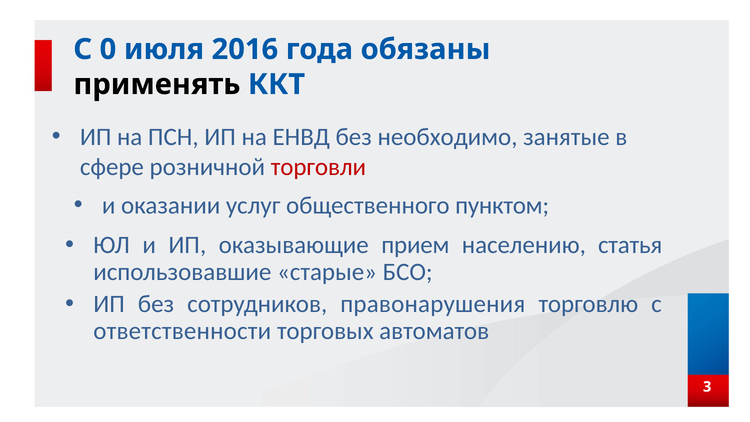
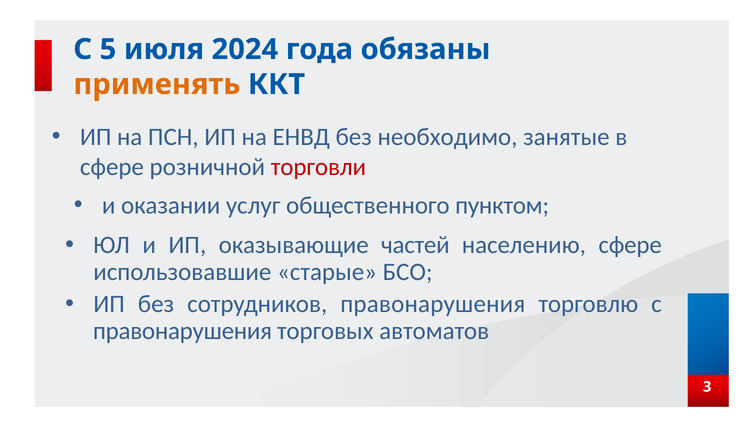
0: 0 -> 5
2016: 2016 -> 2024
применять colour: black -> orange
прием: прием -> частей
населению статья: статья -> сфере
ответственности at (182, 331): ответственности -> правонарушения
